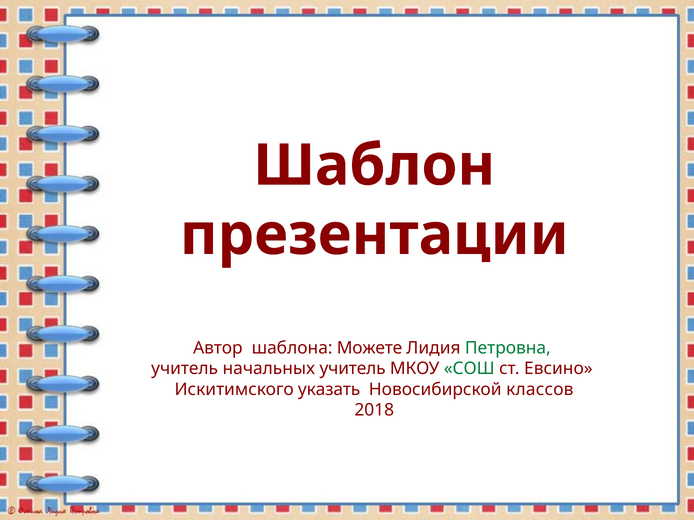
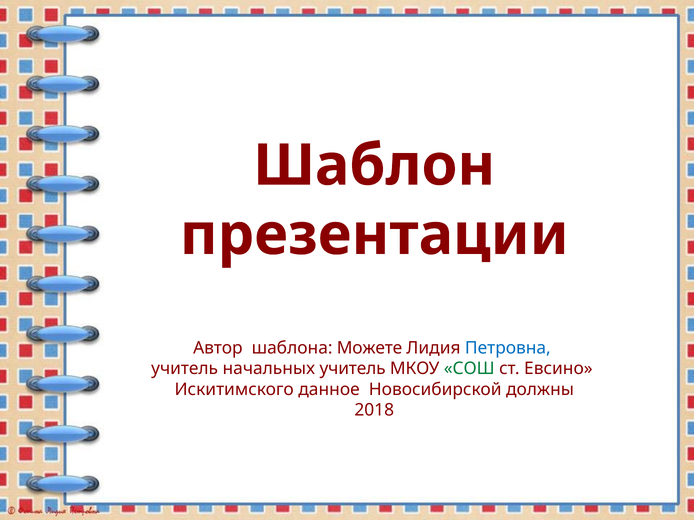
Петровна colour: green -> blue
указать: указать -> данное
классов: классов -> должны
